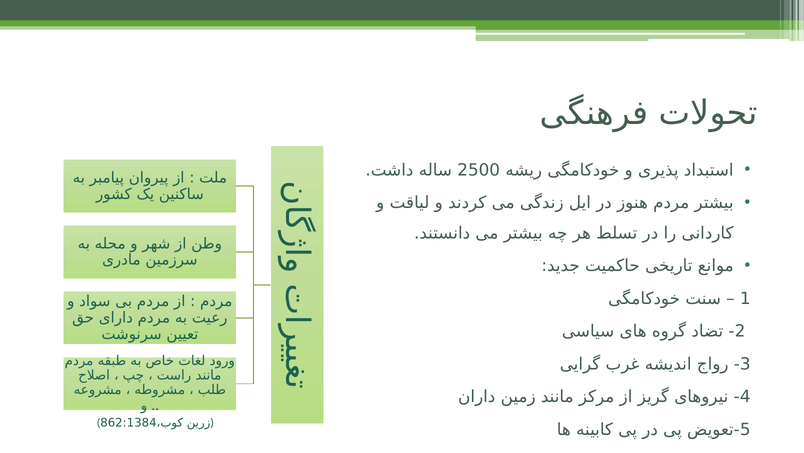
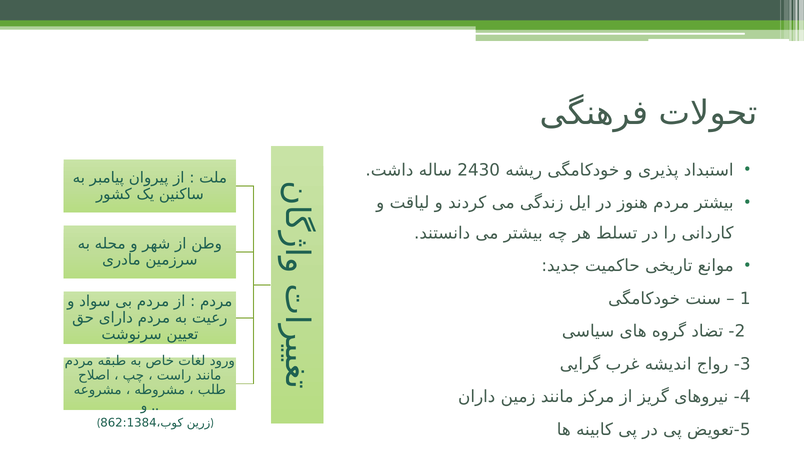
2500: 2500 -> 2430
